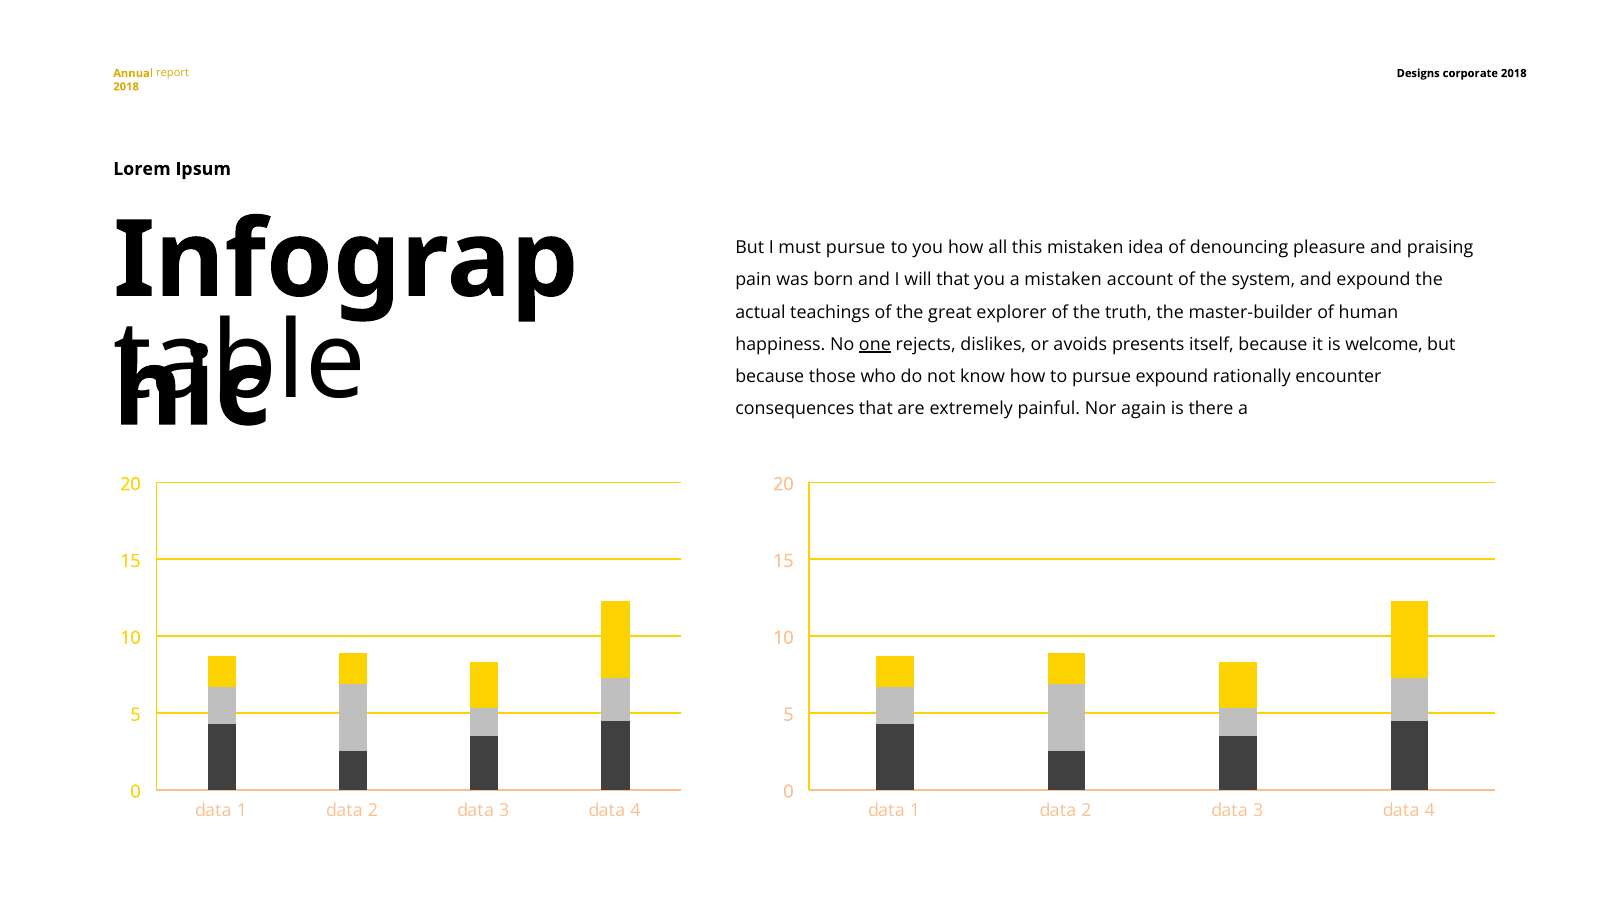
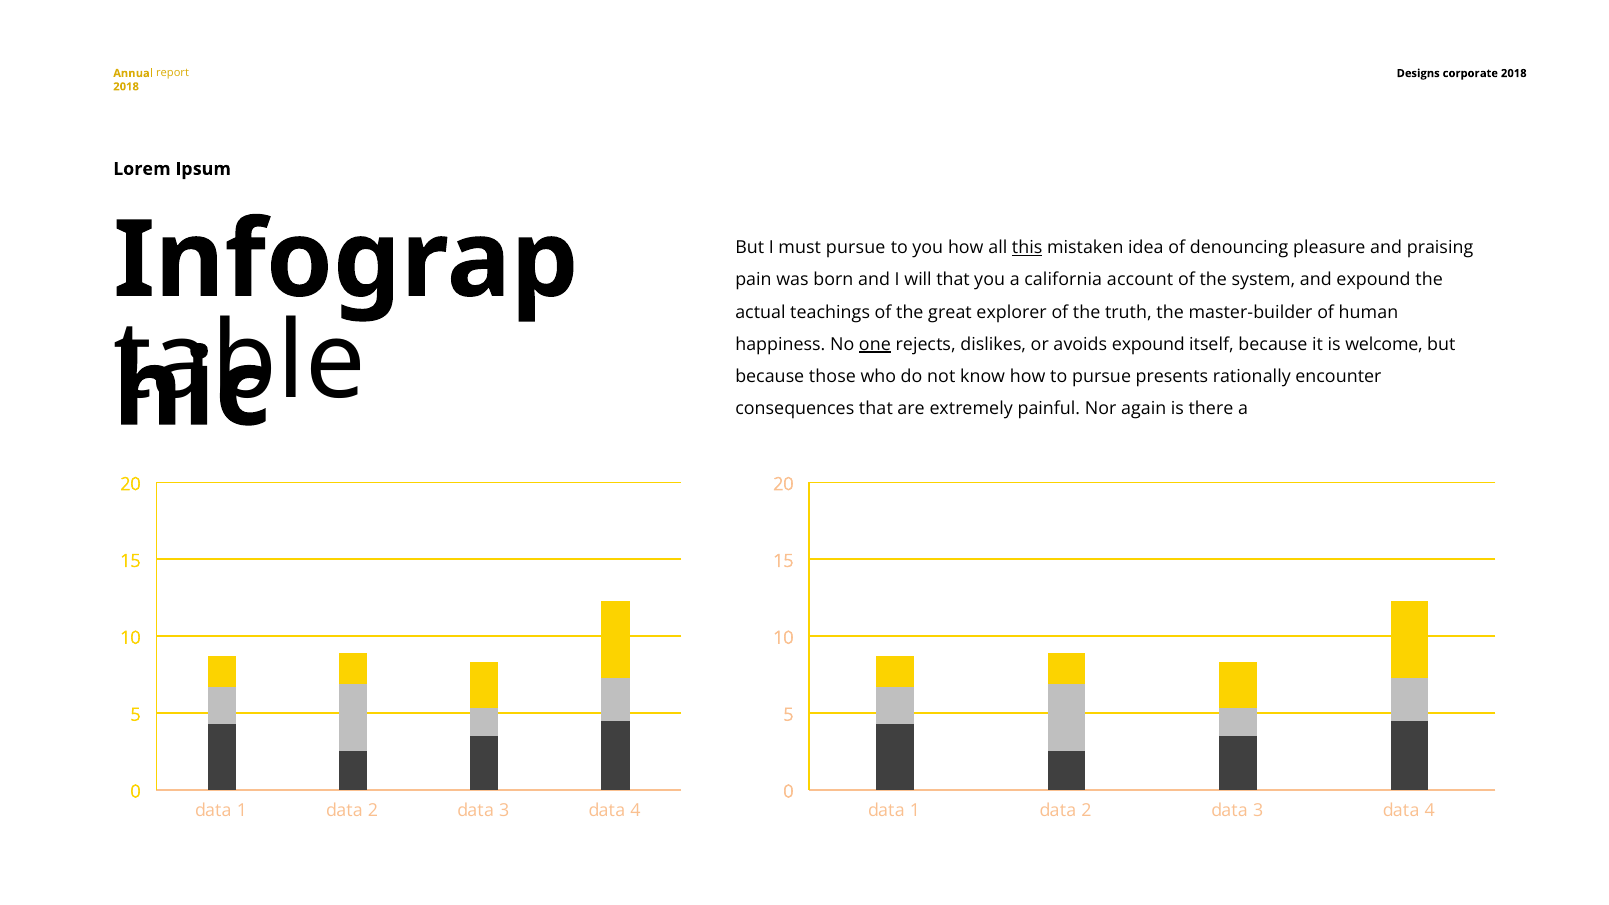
this underline: none -> present
a mistaken: mistaken -> california
avoids presents: presents -> expound
pursue expound: expound -> presents
